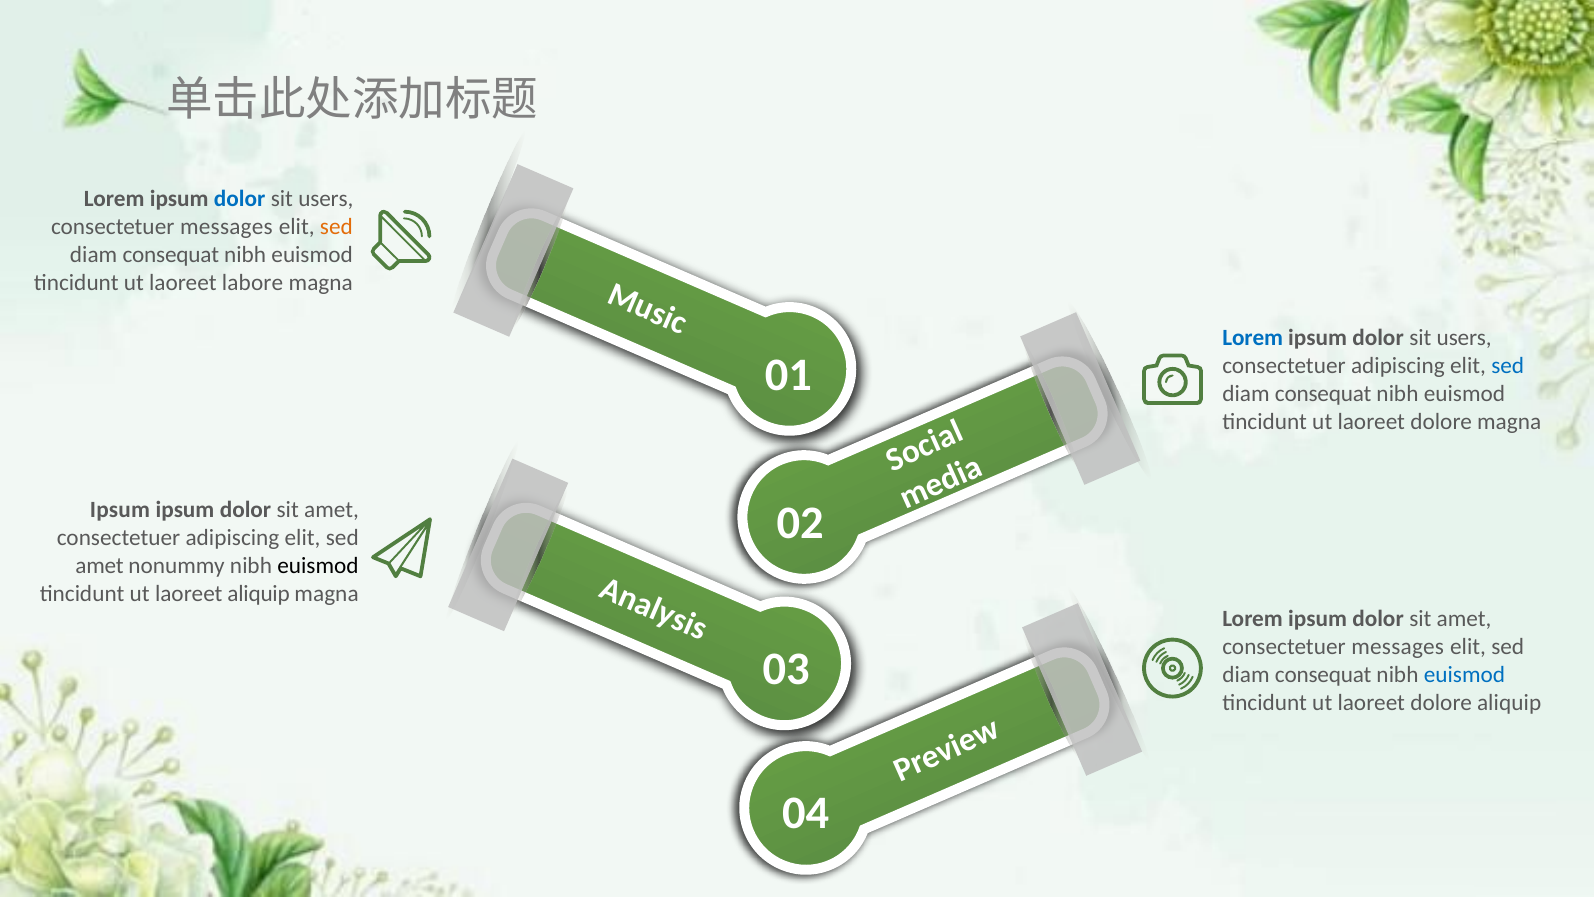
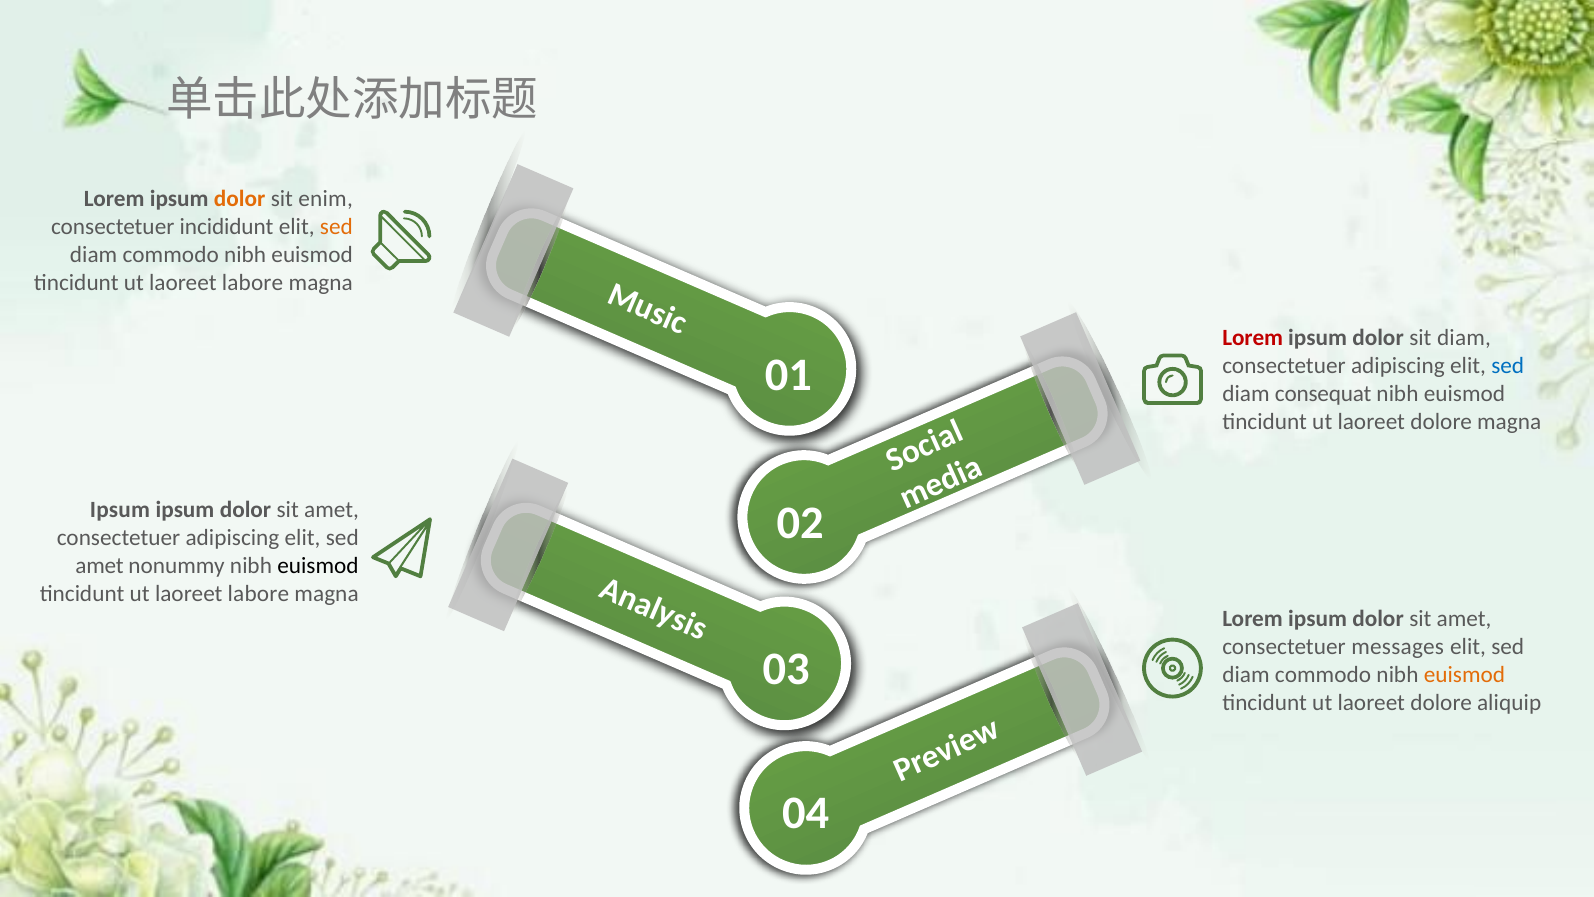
dolor at (240, 199) colour: blue -> orange
users at (326, 199): users -> enim
messages at (226, 227): messages -> incididunt
consequat at (171, 255): consequat -> commodo
Lorem at (1253, 338) colour: blue -> red
users at (1464, 338): users -> diam
aliquip at (259, 594): aliquip -> labore
consequat at (1323, 674): consequat -> commodo
euismod at (1464, 674) colour: blue -> orange
